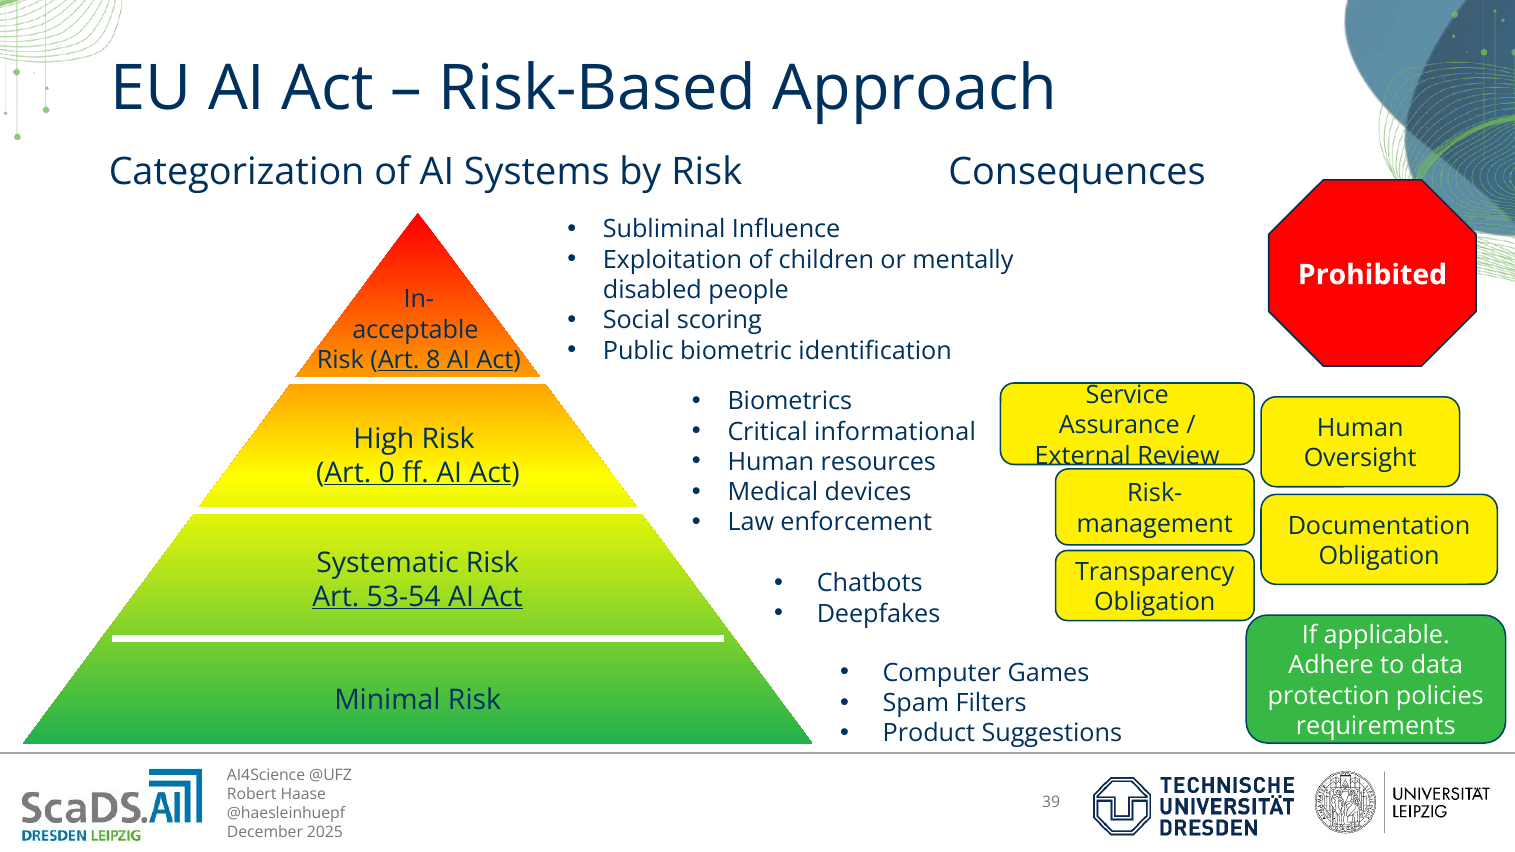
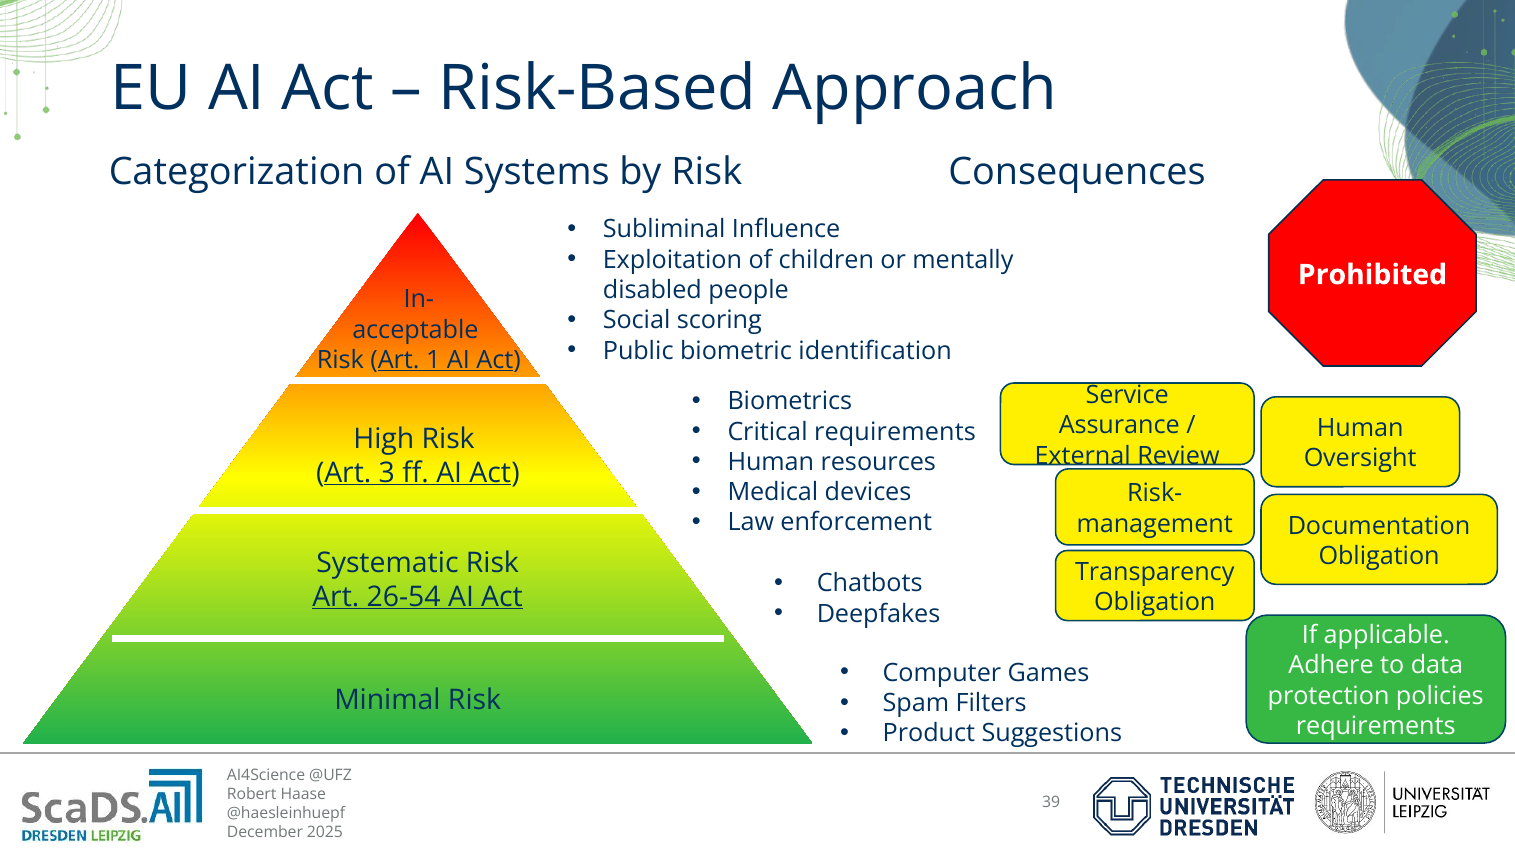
8: 8 -> 1
Critical informational: informational -> requirements
0: 0 -> 3
53-54: 53-54 -> 26-54
